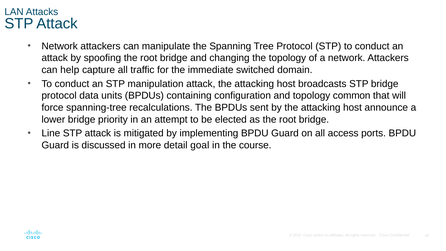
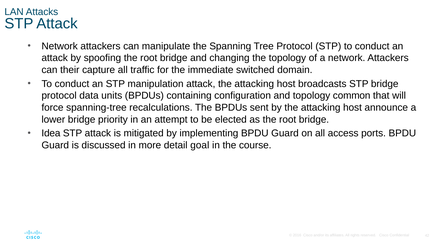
help: help -> their
Line: Line -> Idea
